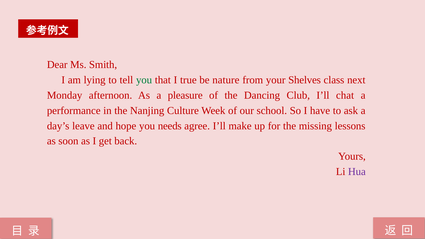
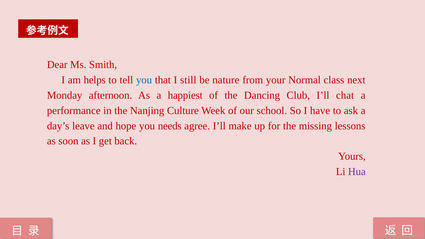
lying: lying -> helps
you at (144, 80) colour: green -> blue
true: true -> still
Shelves: Shelves -> Normal
pleasure: pleasure -> happiest
